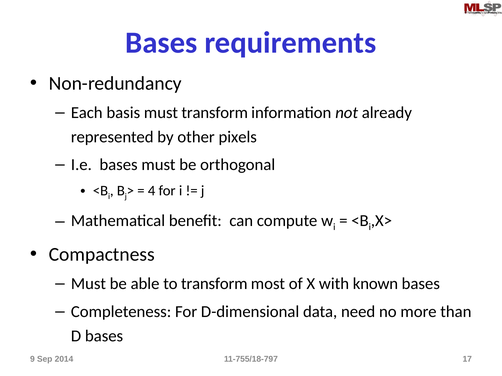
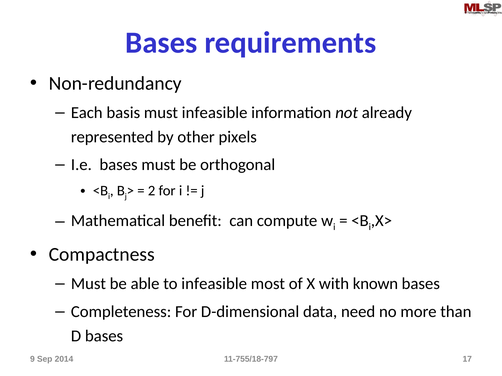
must transform: transform -> infeasible
4: 4 -> 2
to transform: transform -> infeasible
